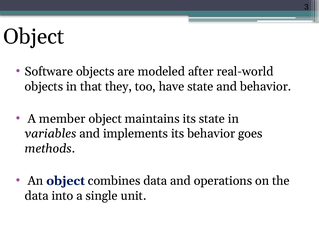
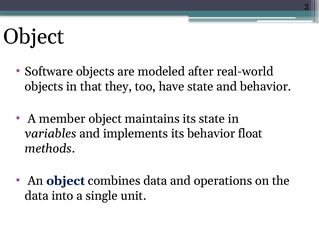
goes: goes -> float
